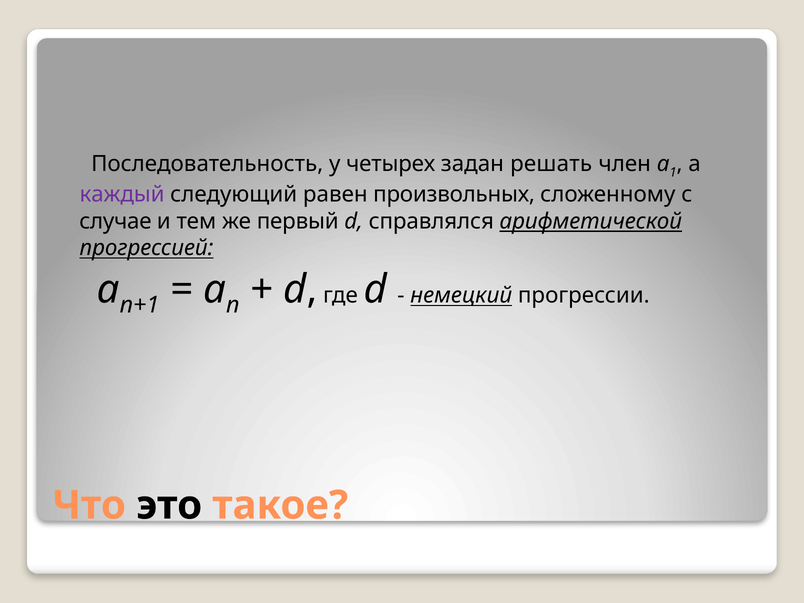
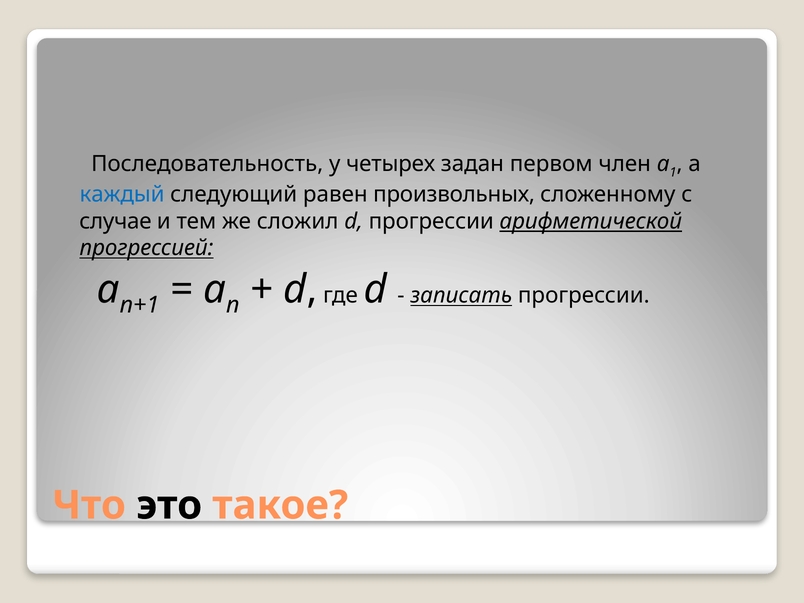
решать: решать -> первом
каждый colour: purple -> blue
первый: первый -> сложил
d справлялся: справлялся -> прогрессии
немецкий: немецкий -> записать
